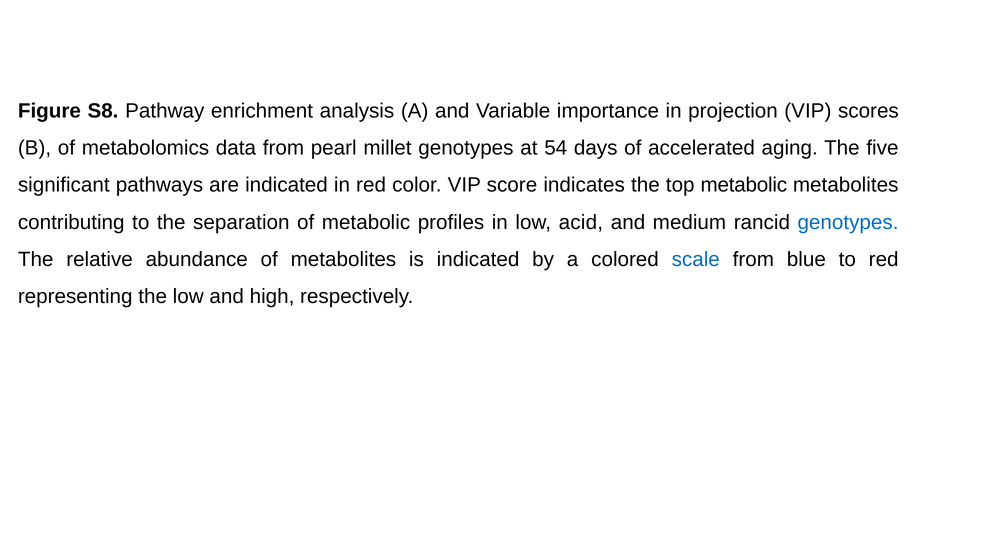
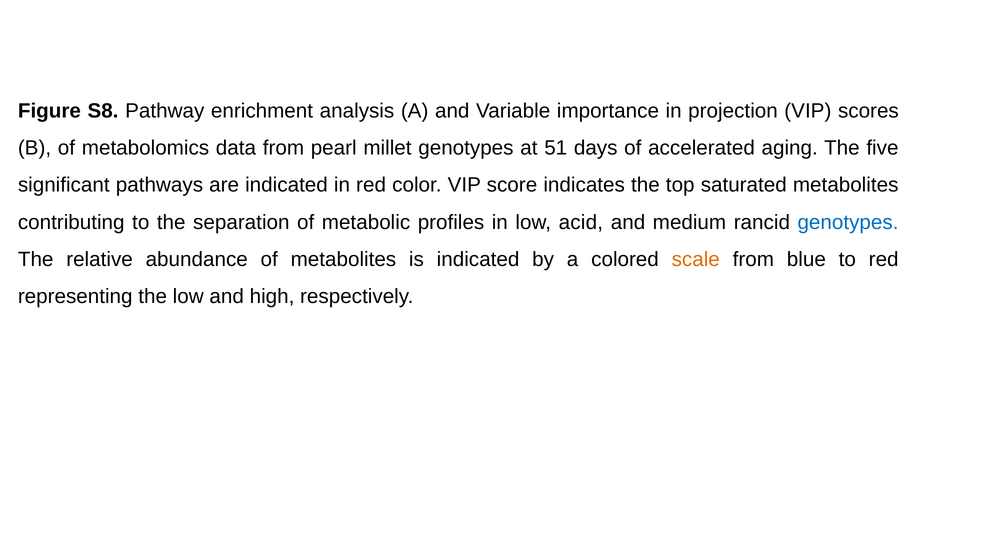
54: 54 -> 51
top metabolic: metabolic -> saturated
scale colour: blue -> orange
